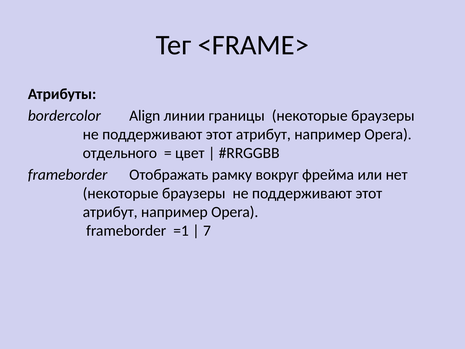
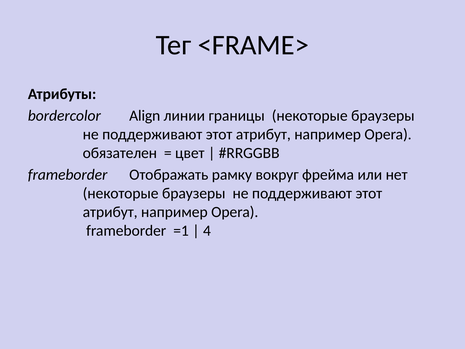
отдельного: отдельного -> обязателен
7: 7 -> 4
